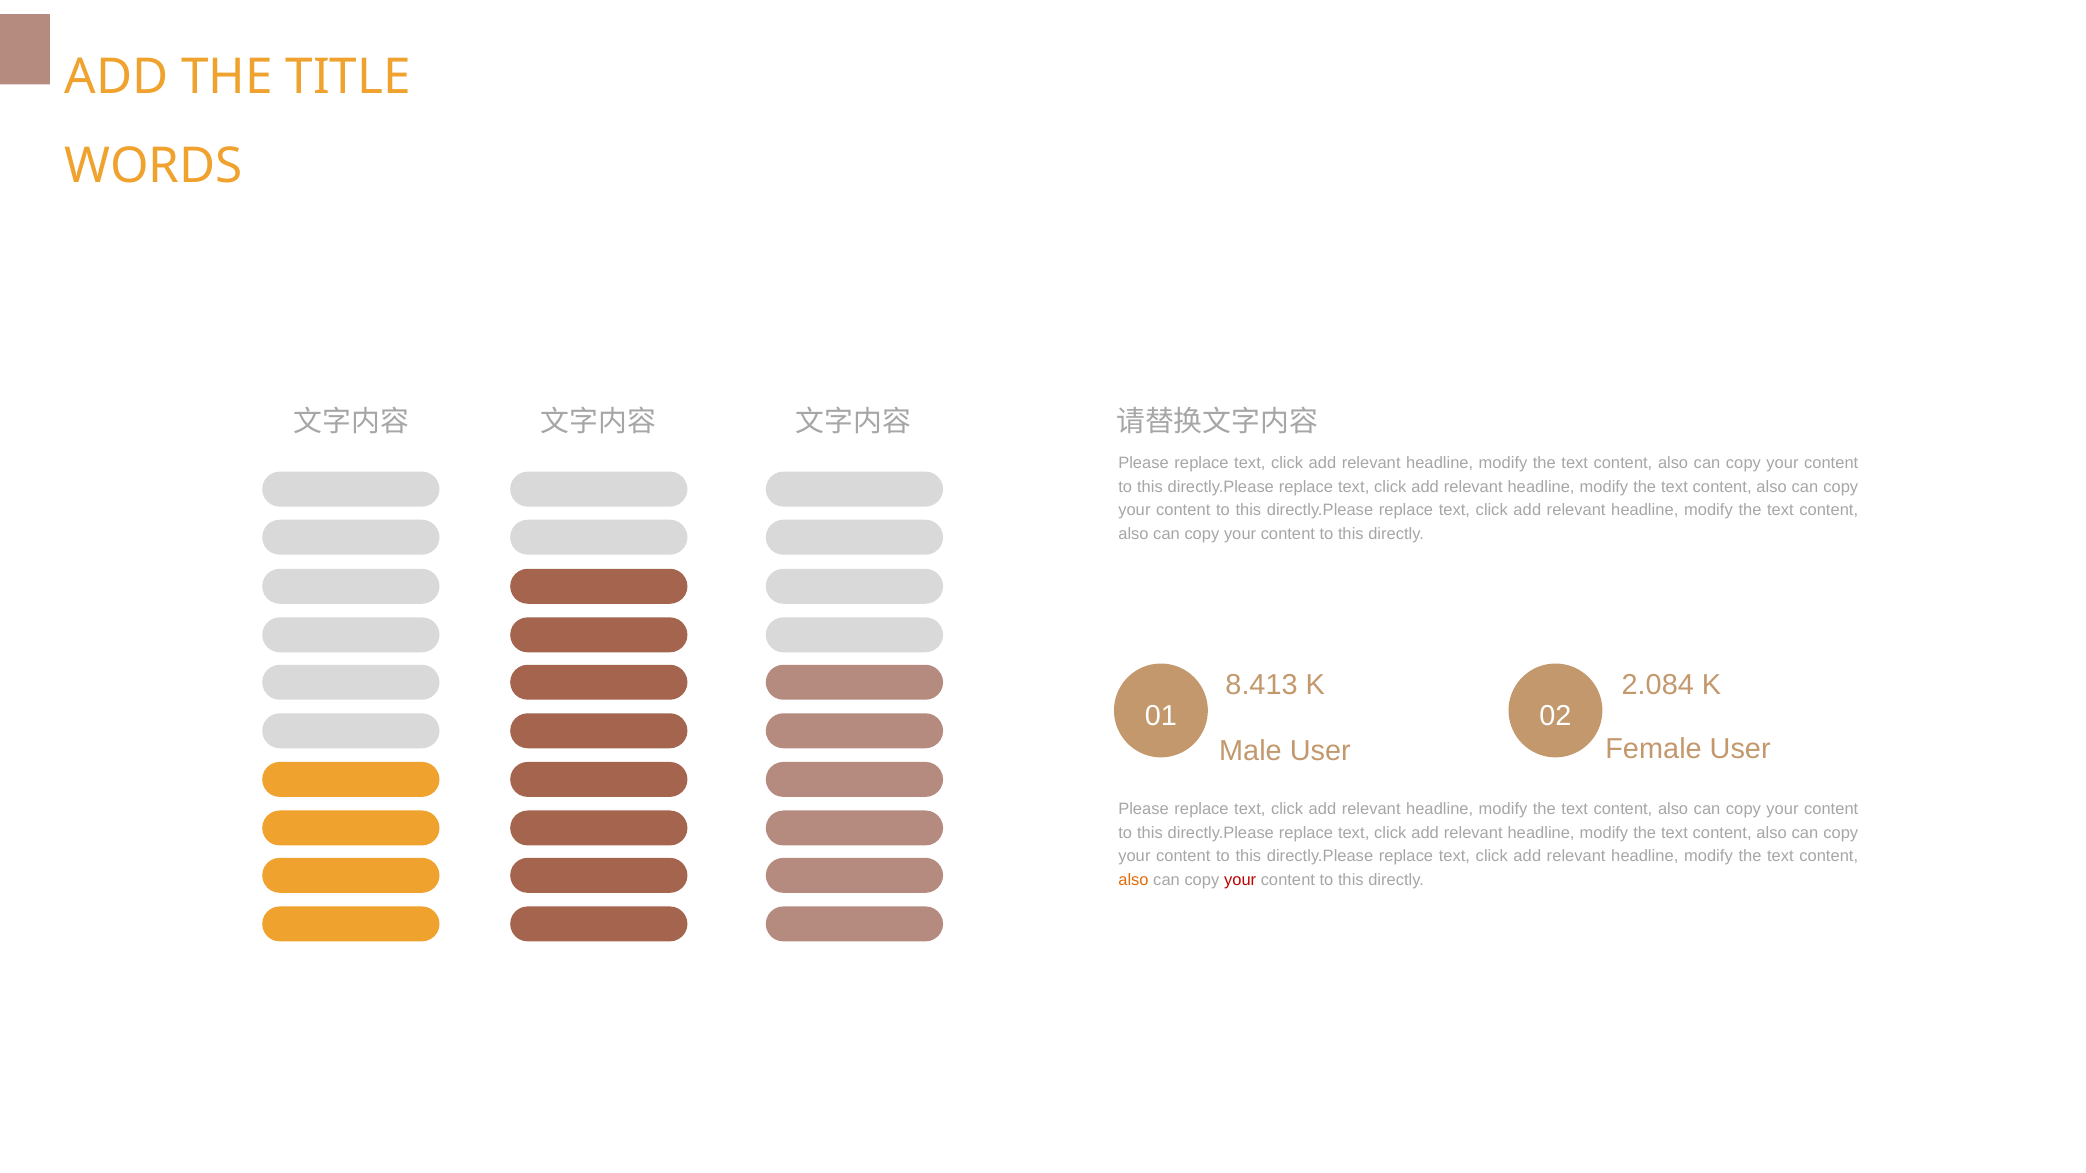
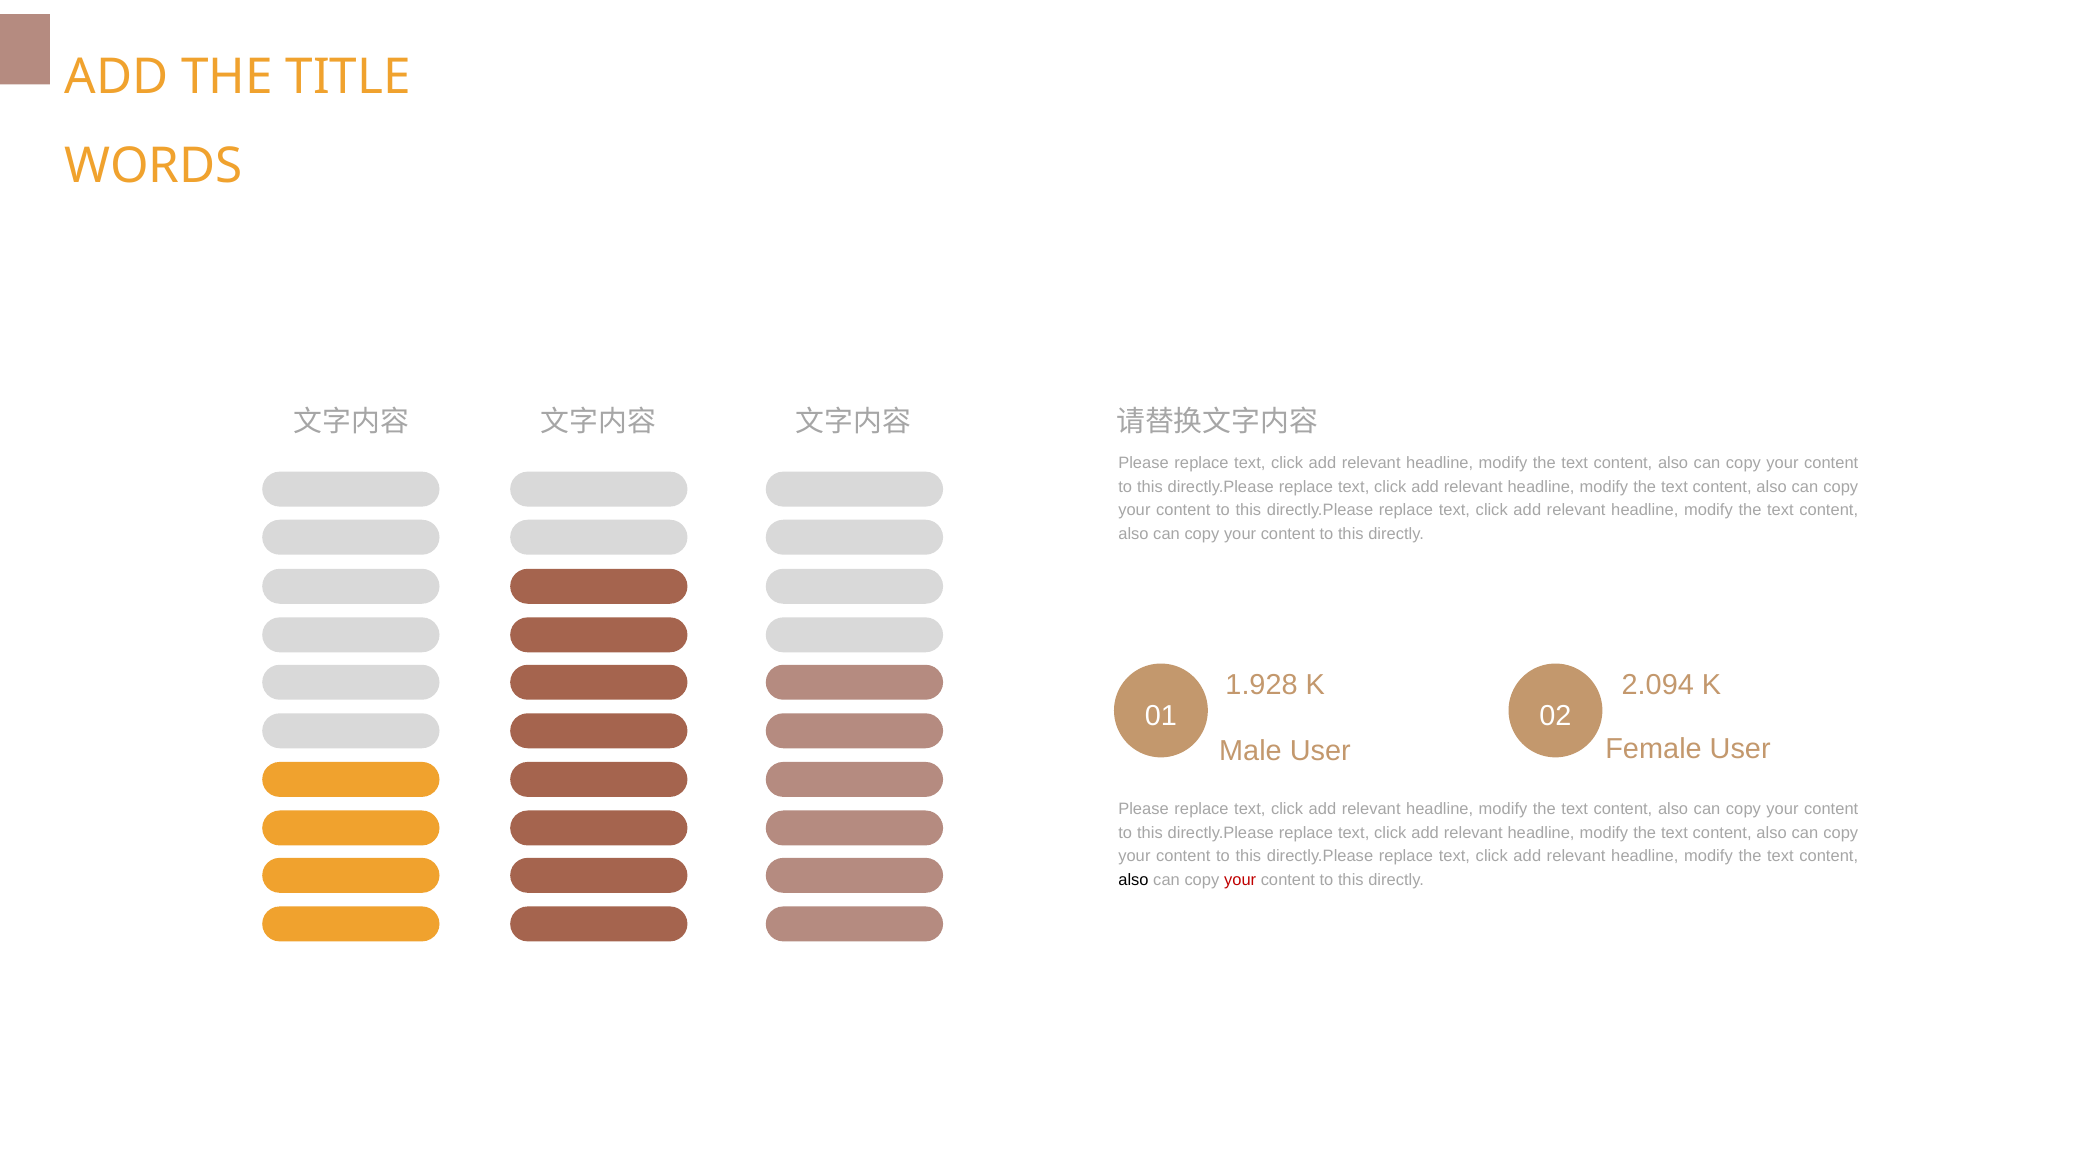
8.413: 8.413 -> 1.928
2.084: 2.084 -> 2.094
also at (1134, 880) colour: orange -> black
